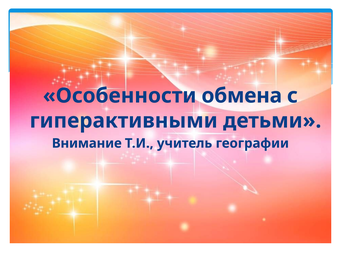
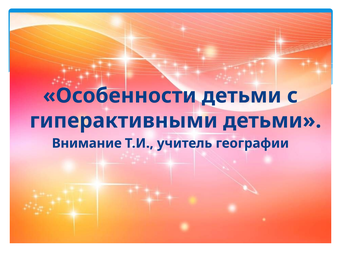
Особенности обмена: обмена -> детьми
